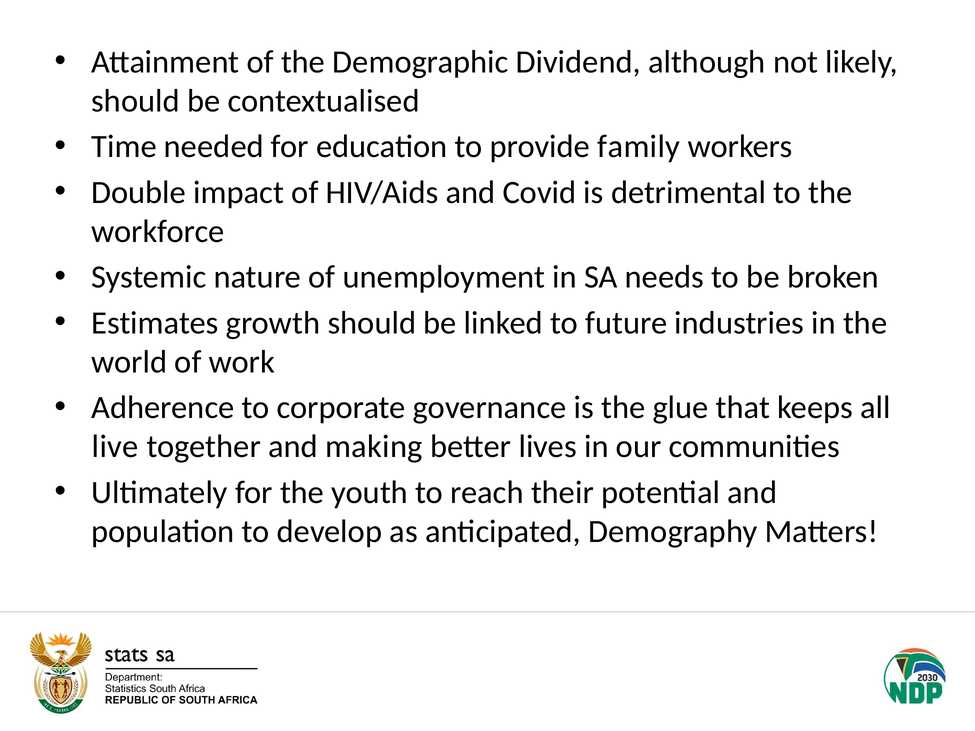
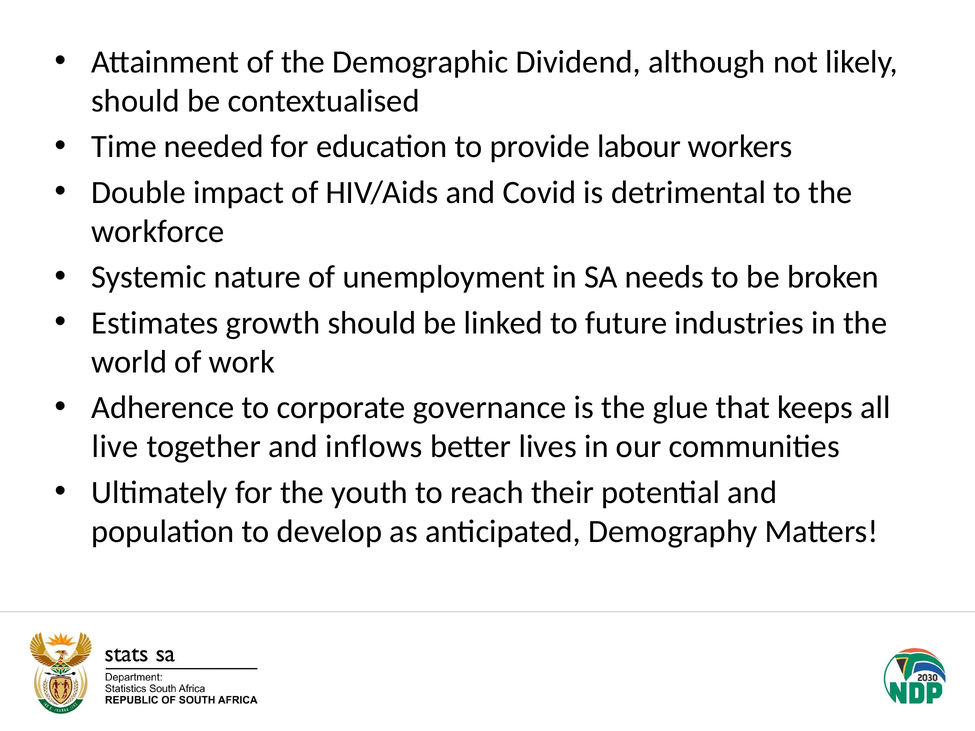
family: family -> labour
making: making -> inflows
